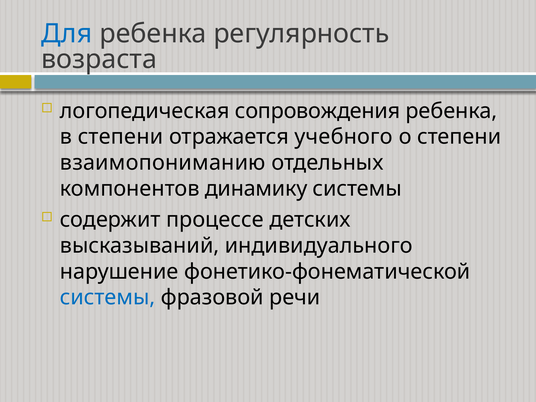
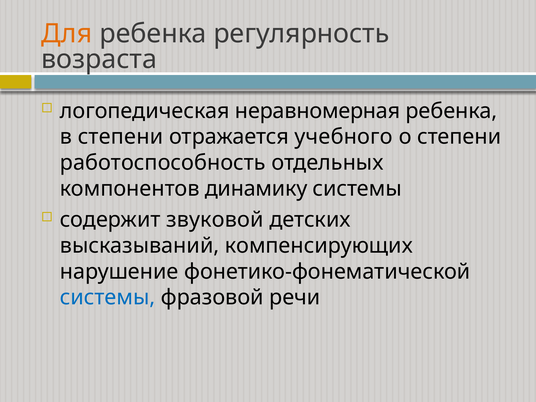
Для colour: blue -> orange
сопровождения: сопровождения -> неравномерная
взаимопониманию: взаимопониманию -> работоспособность
процессе: процессе -> звуковой
индивидуального: индивидуального -> компенсирующих
